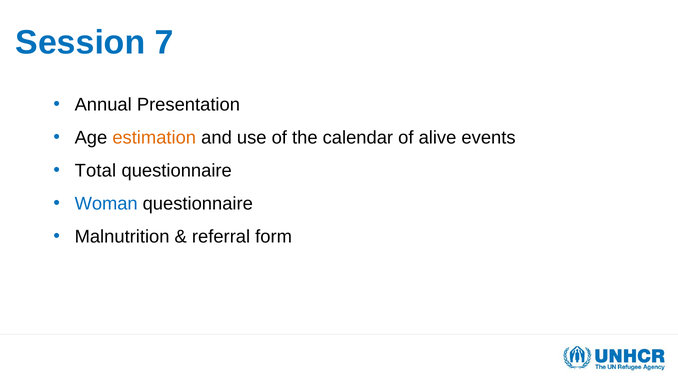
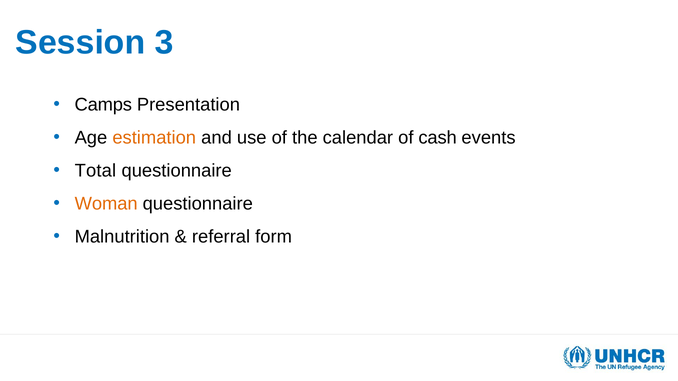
7: 7 -> 3
Annual: Annual -> Camps
alive: alive -> cash
Woman colour: blue -> orange
